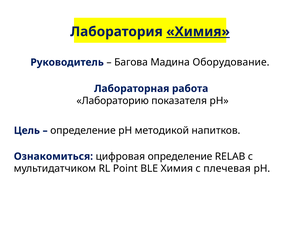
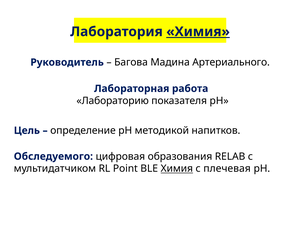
Оборудование: Оборудование -> Артериального
Ознакомиться: Ознакомиться -> Обследуемого
цифровая определение: определение -> образования
Химия at (177, 168) underline: none -> present
